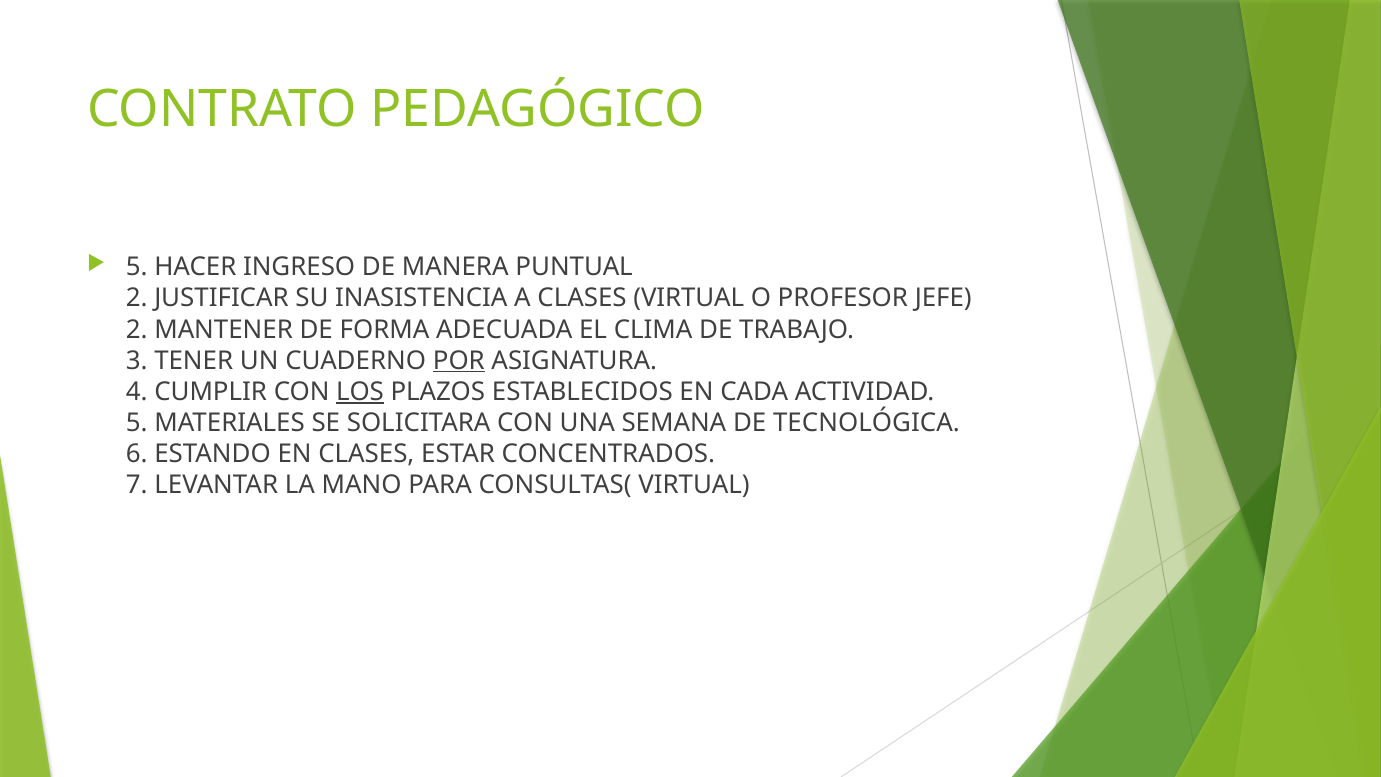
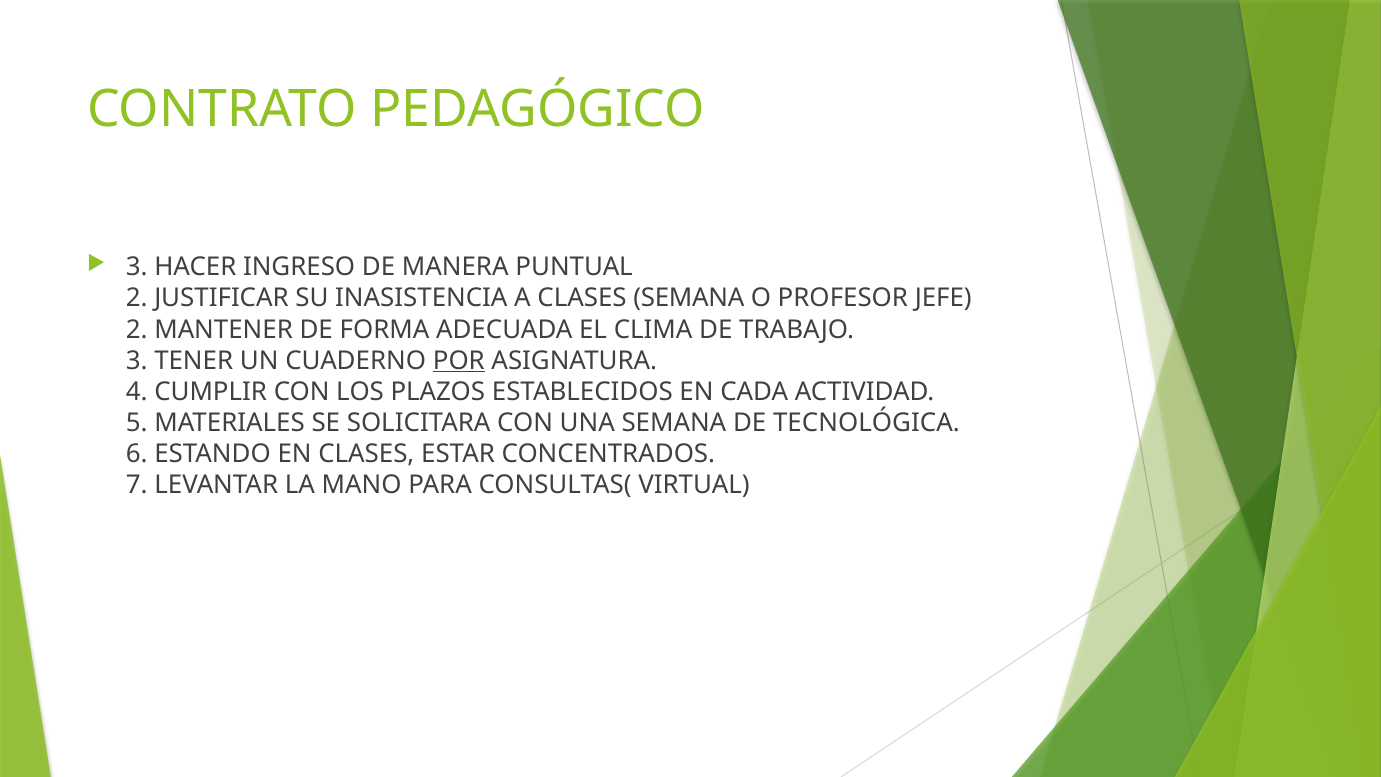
5 at (137, 267): 5 -> 3
CLASES VIRTUAL: VIRTUAL -> SEMANA
LOS underline: present -> none
